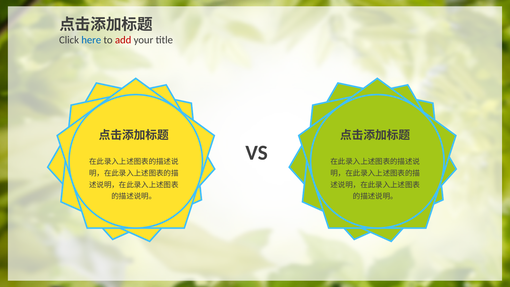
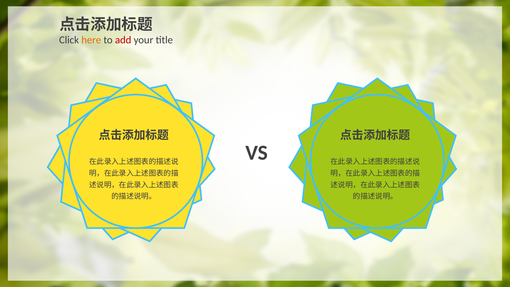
here colour: blue -> orange
